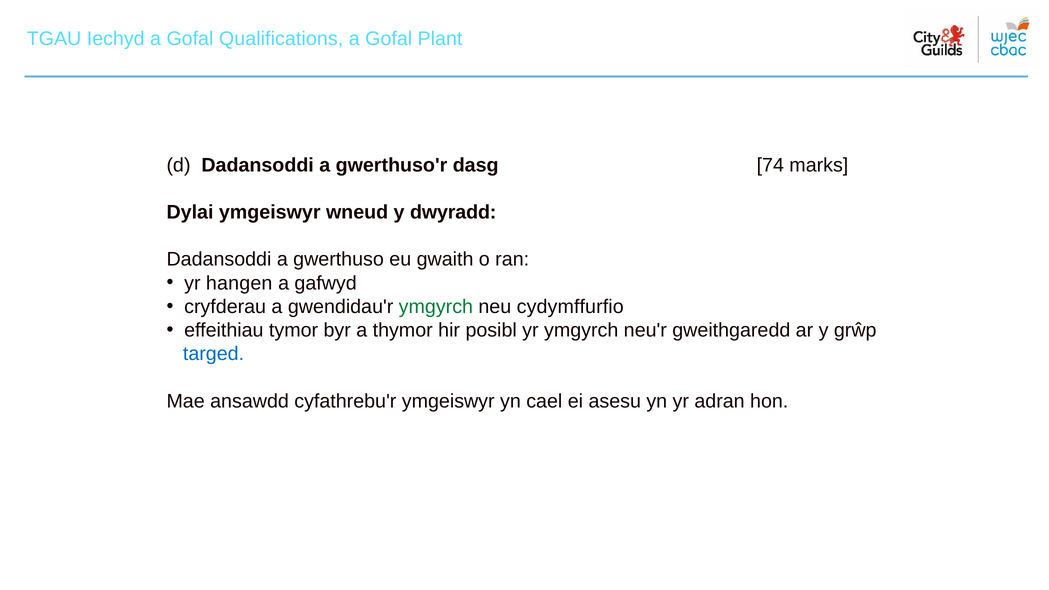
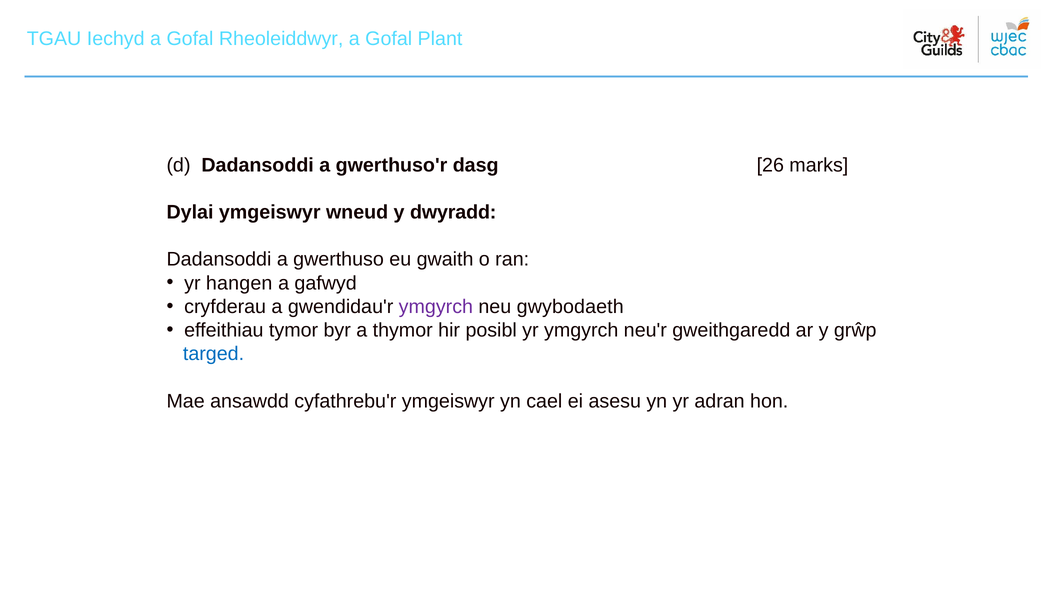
Qualifications: Qualifications -> Rheoleiddwyr
74: 74 -> 26
ymgyrch at (436, 307) colour: green -> purple
cydymffurfio: cydymffurfio -> gwybodaeth
